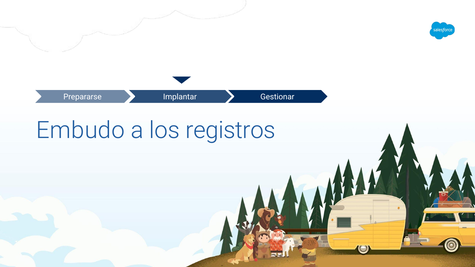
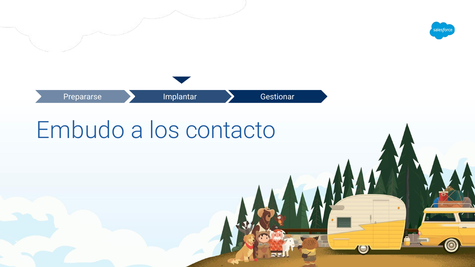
registros: registros -> contacto
